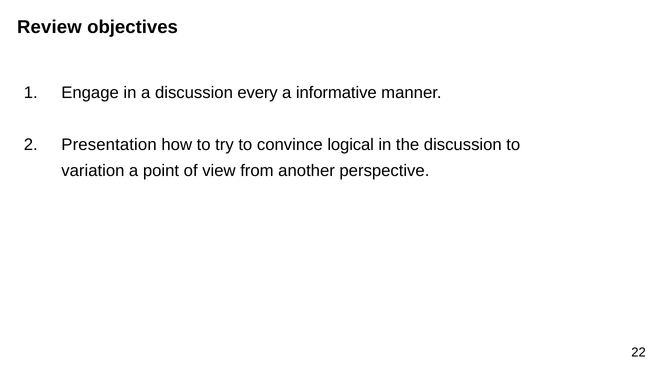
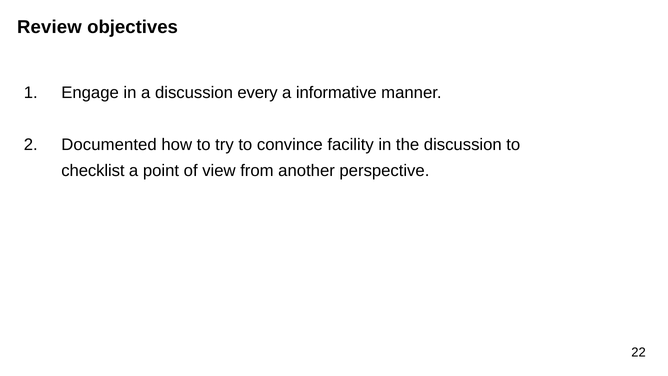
Presentation: Presentation -> Documented
logical: logical -> facility
variation: variation -> checklist
